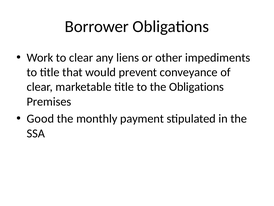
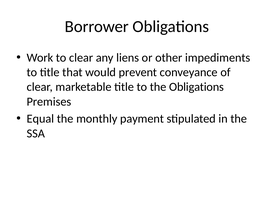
Good: Good -> Equal
